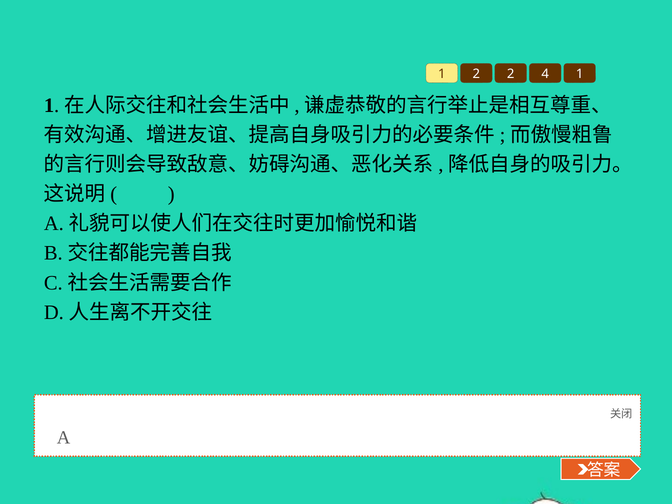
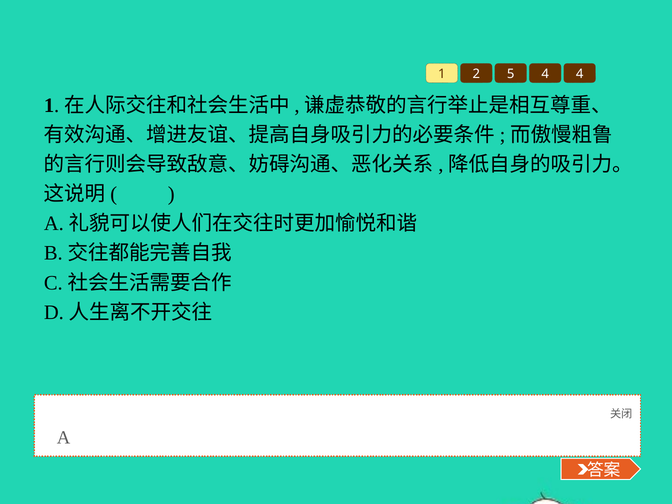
2 2: 2 -> 5
4 1: 1 -> 4
